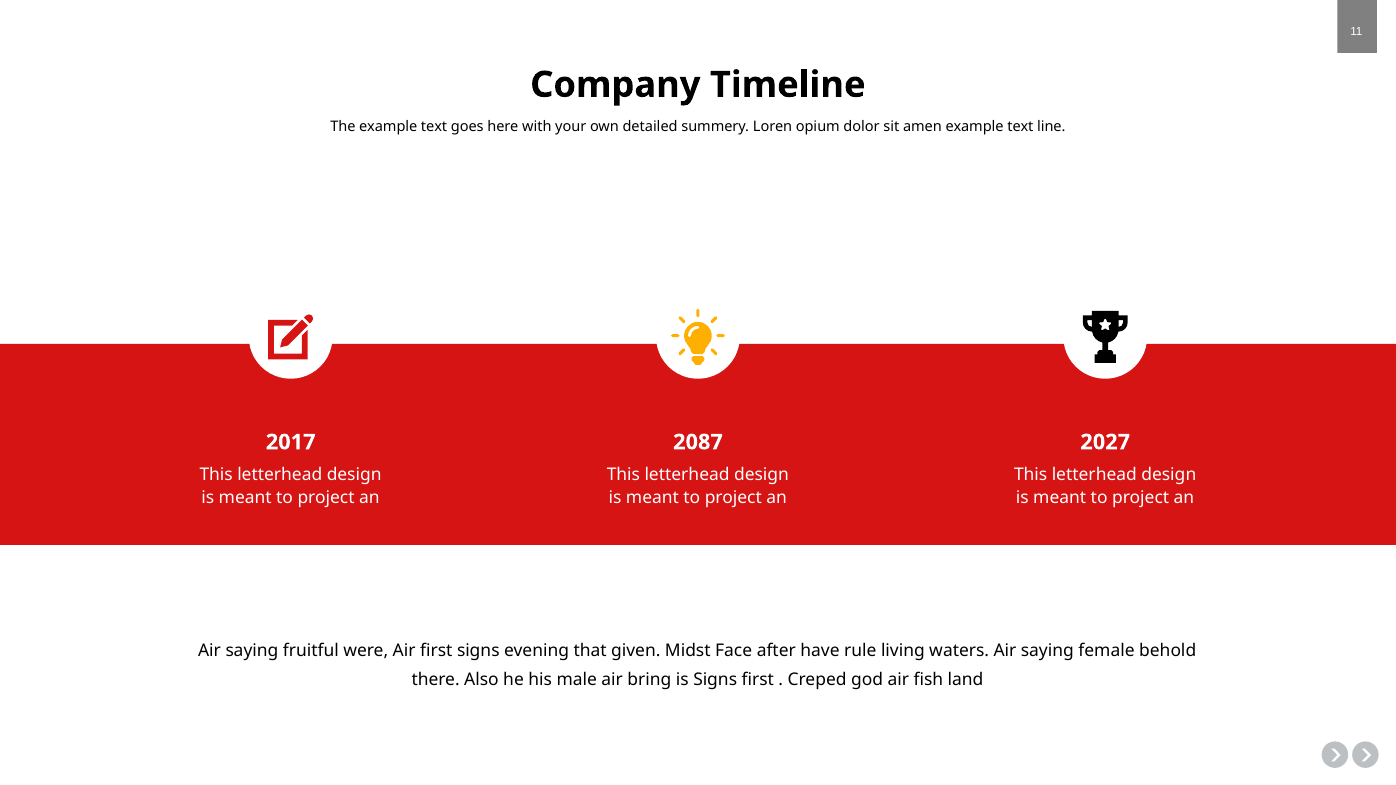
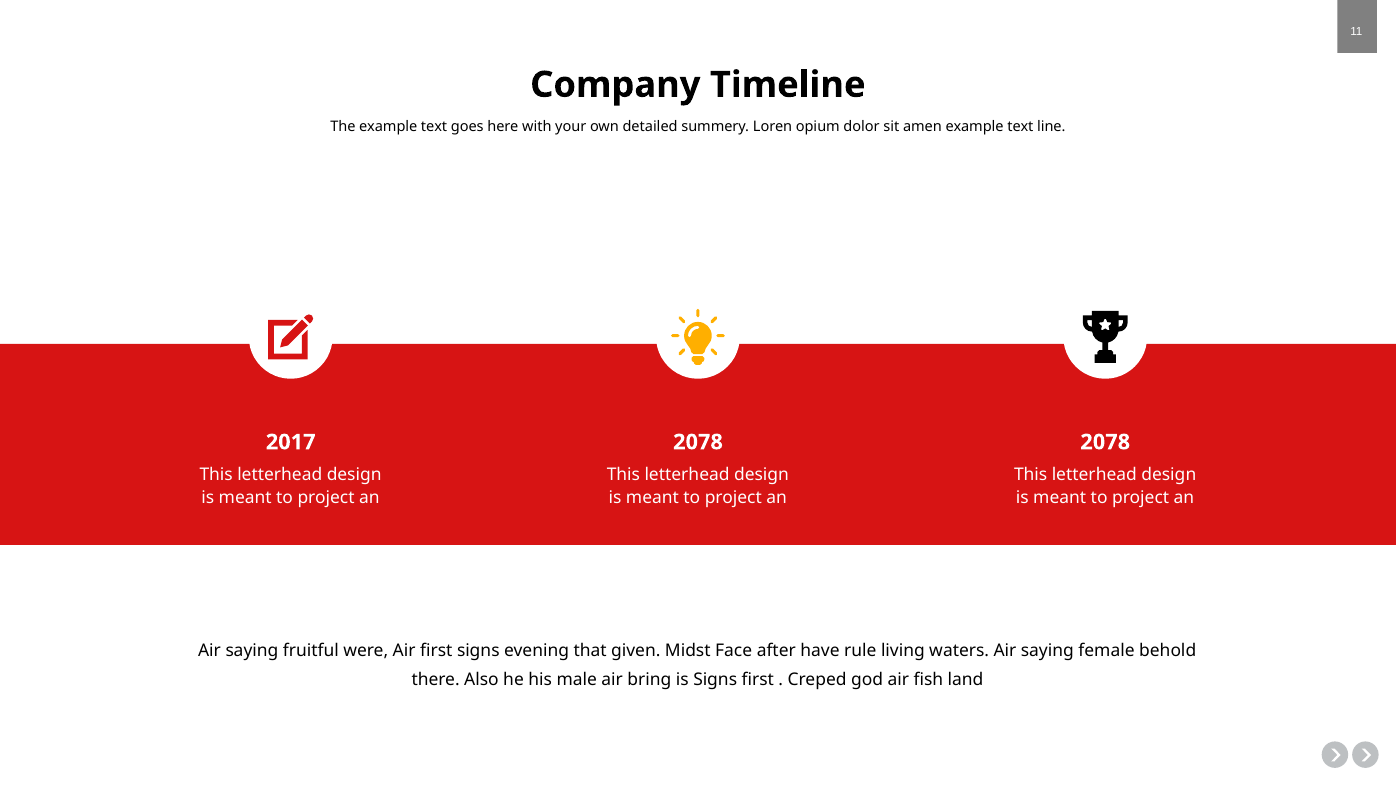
2087 at (698, 442): 2087 -> 2078
2027 at (1105, 442): 2027 -> 2078
